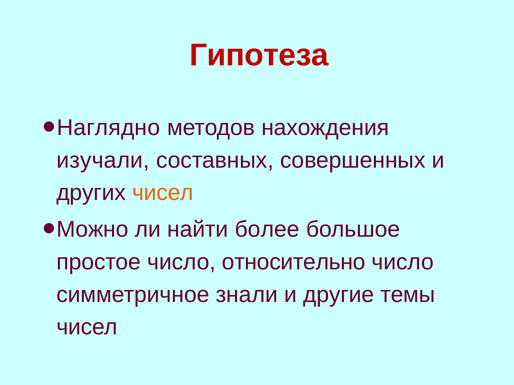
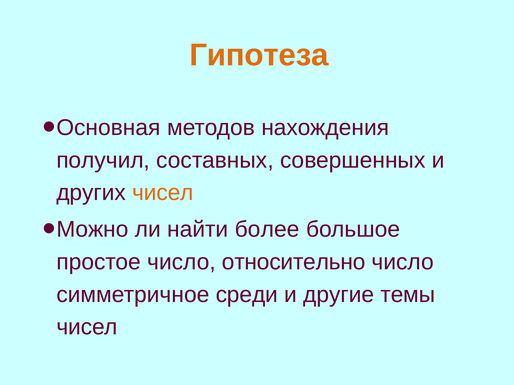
Гипотеза colour: red -> orange
Наглядно: Наглядно -> Основная
изучали: изучали -> получил
знали: знали -> среди
